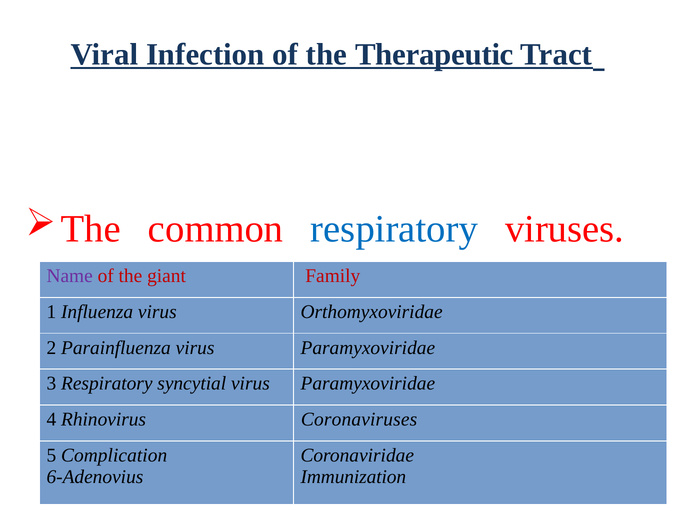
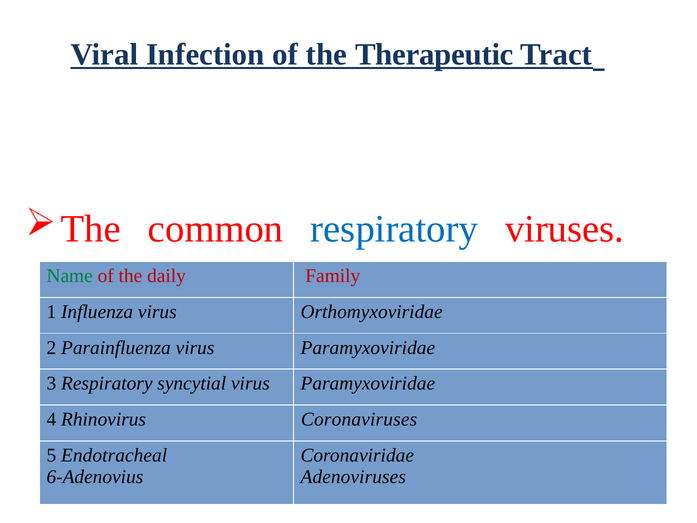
Name colour: purple -> green
giant: giant -> daily
Complication: Complication -> Endotracheal
Immunization: Immunization -> Adenoviruses
